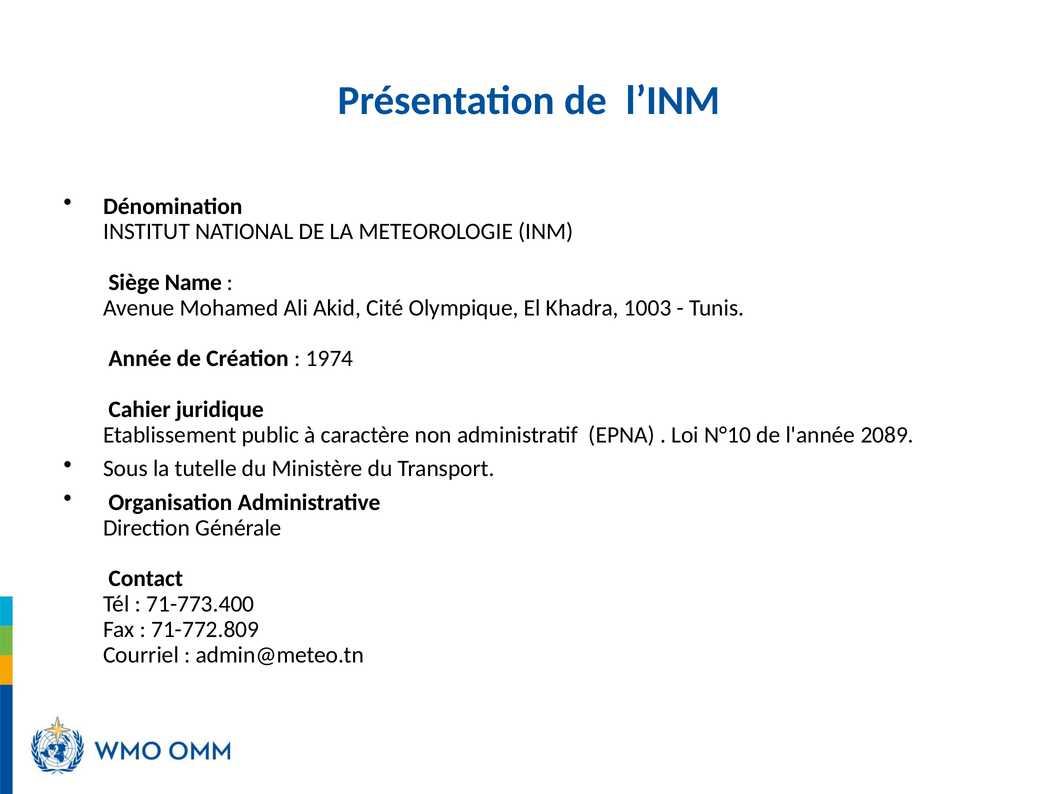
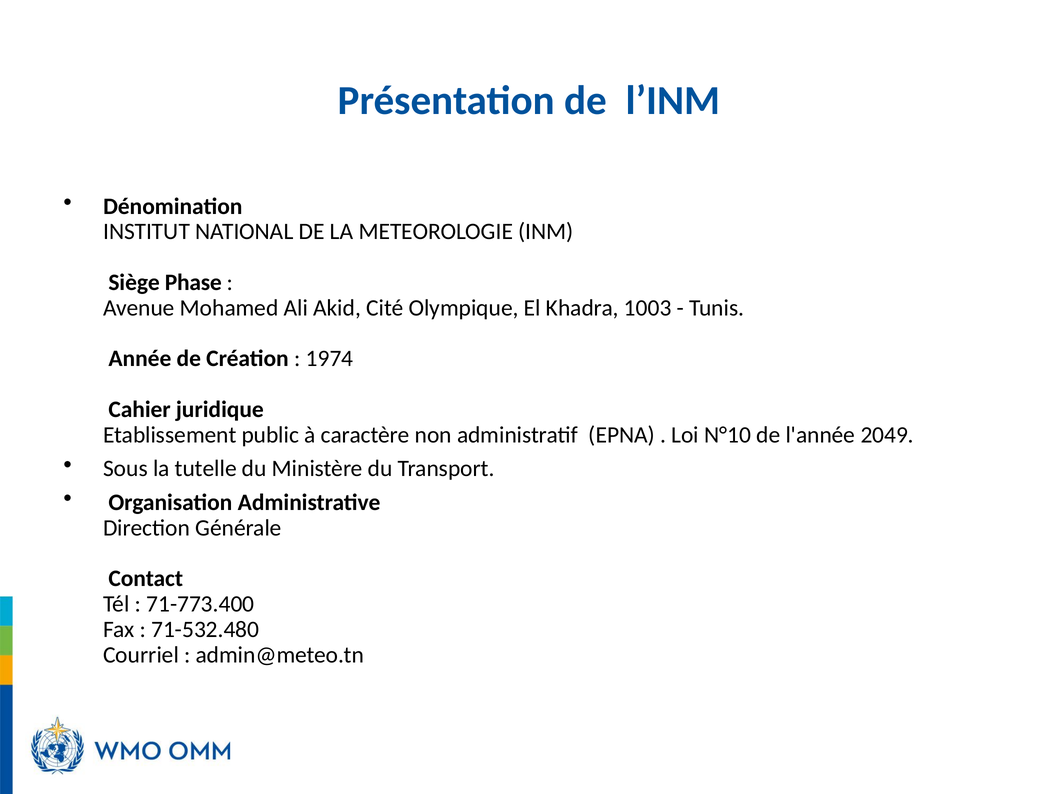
Name: Name -> Phase
2089: 2089 -> 2049
71-772.809: 71-772.809 -> 71-532.480
